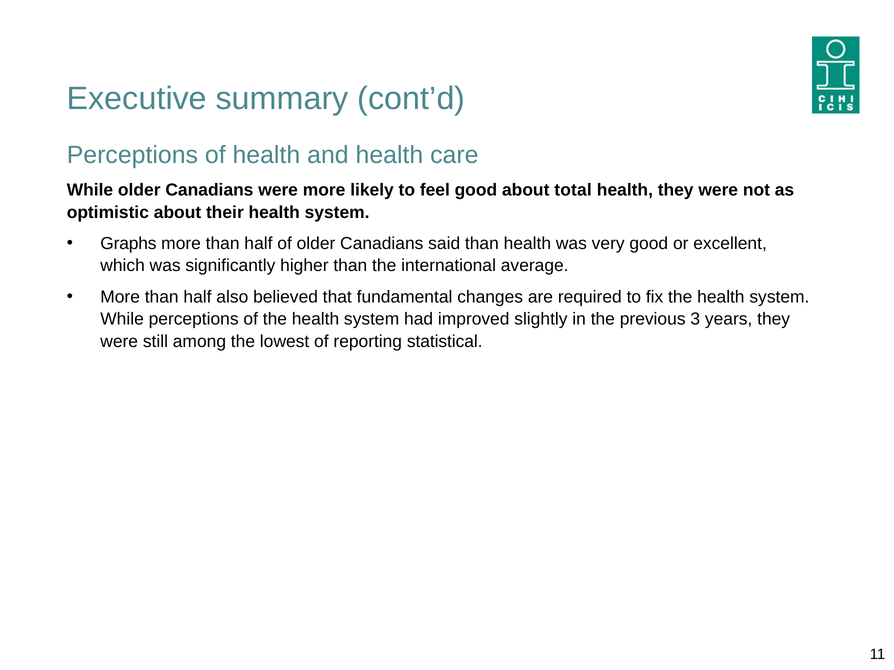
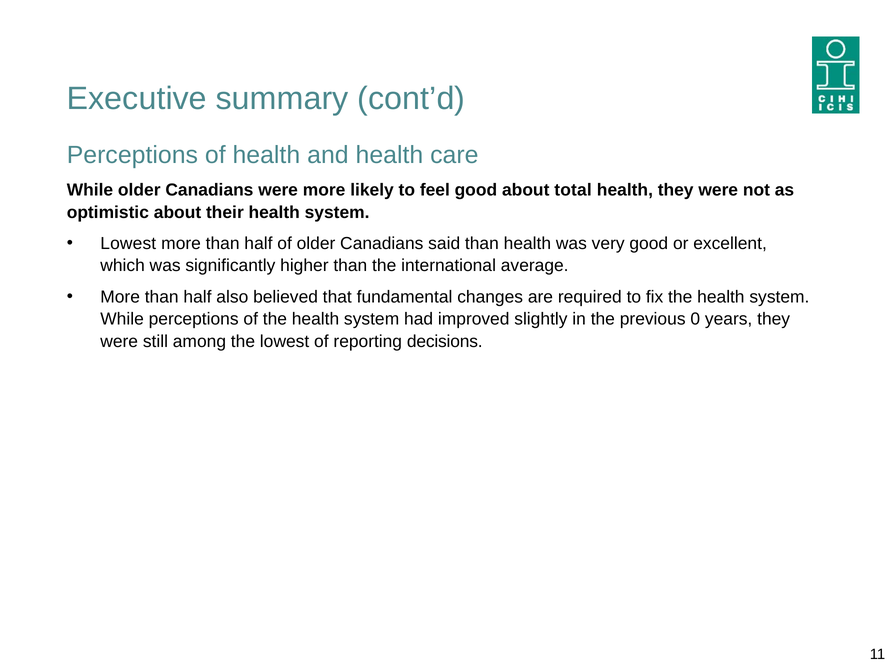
Graphs at (128, 244): Graphs -> Lowest
3: 3 -> 0
statistical: statistical -> decisions
